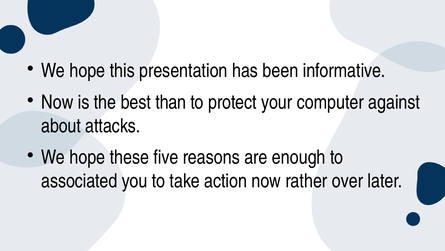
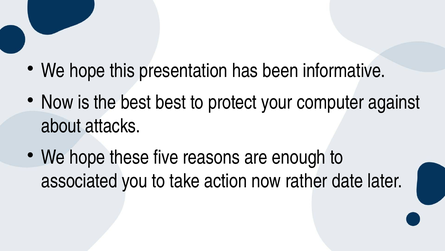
best than: than -> best
over: over -> date
